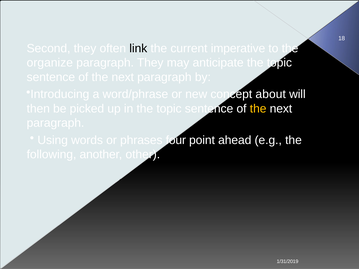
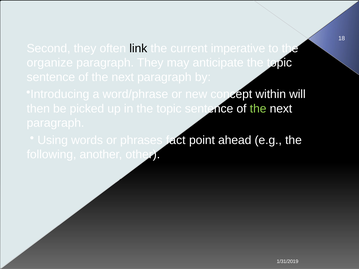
about: about -> within
the at (258, 109) colour: yellow -> light green
four: four -> fact
